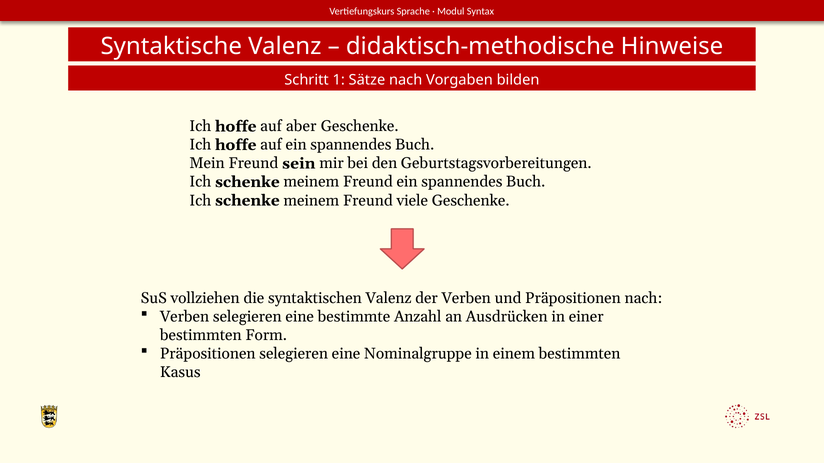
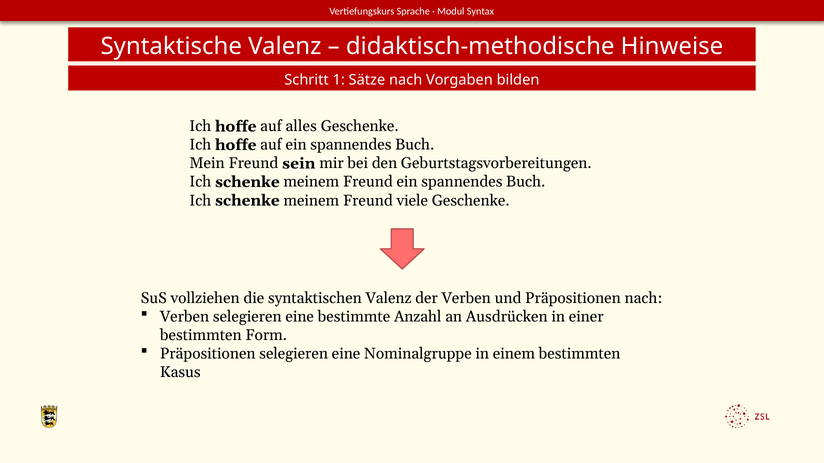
aber: aber -> alles
